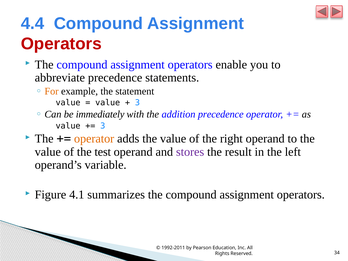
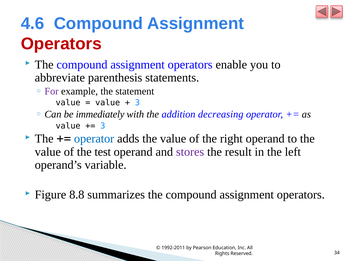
4.4: 4.4 -> 4.6
abbreviate precedence: precedence -> parenthesis
For colour: orange -> purple
addition precedence: precedence -> decreasing
operator at (94, 139) colour: orange -> blue
4.1: 4.1 -> 8.8
